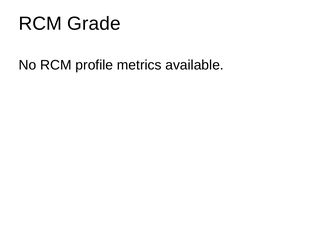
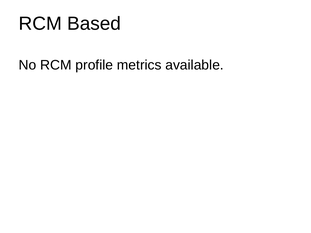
Grade: Grade -> Based
